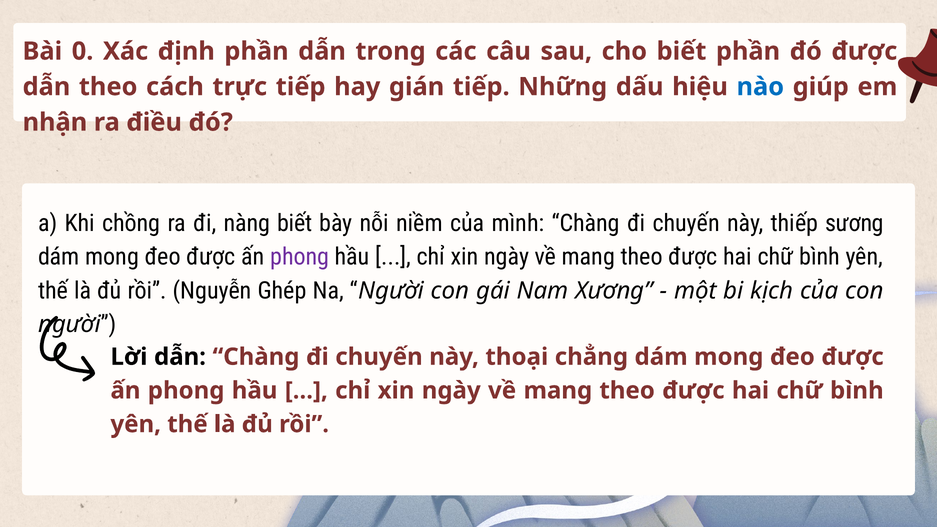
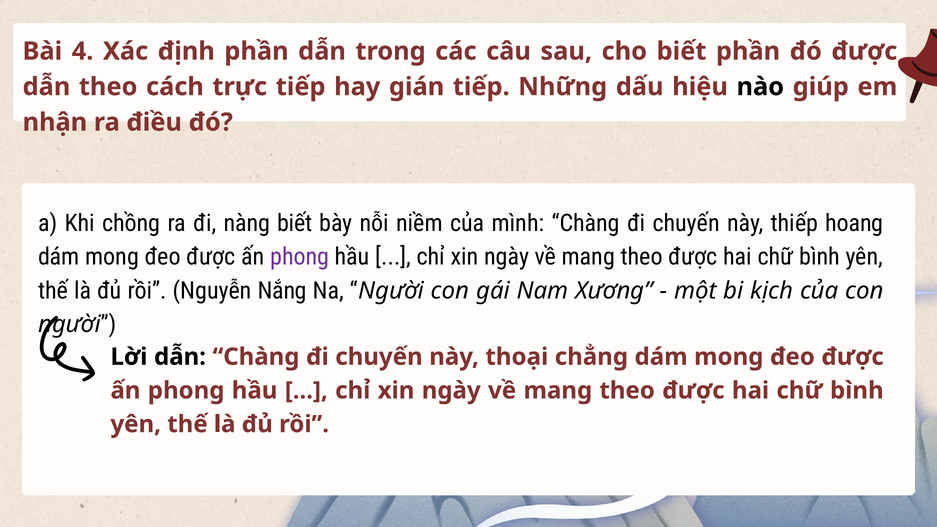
0: 0 -> 4
nào colour: blue -> black
sương: sương -> hoang
Ghép: Ghép -> Nắng
